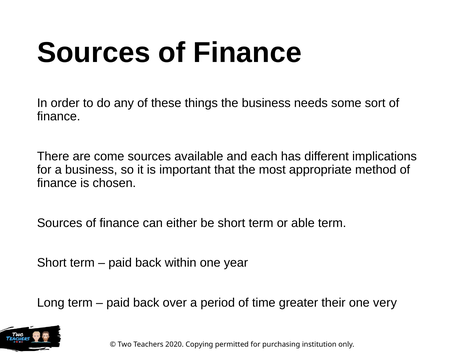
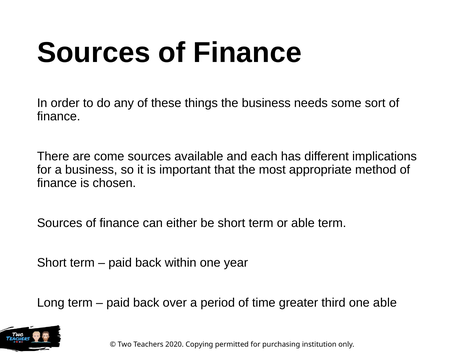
their: their -> third
one very: very -> able
